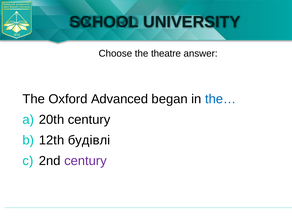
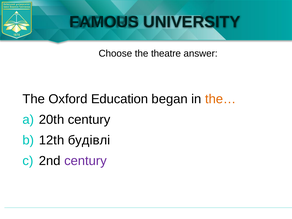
SCHOOL: SCHOOL -> FAMOUS
Advanced: Advanced -> Education
the… colour: blue -> orange
